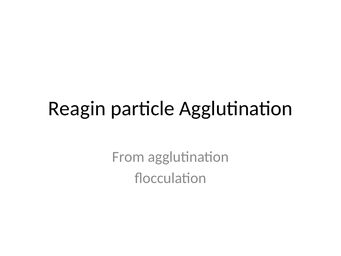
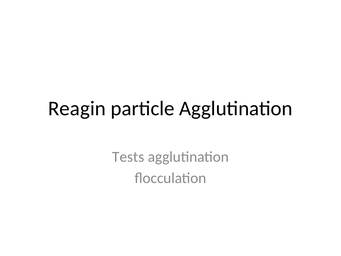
From: From -> Tests
